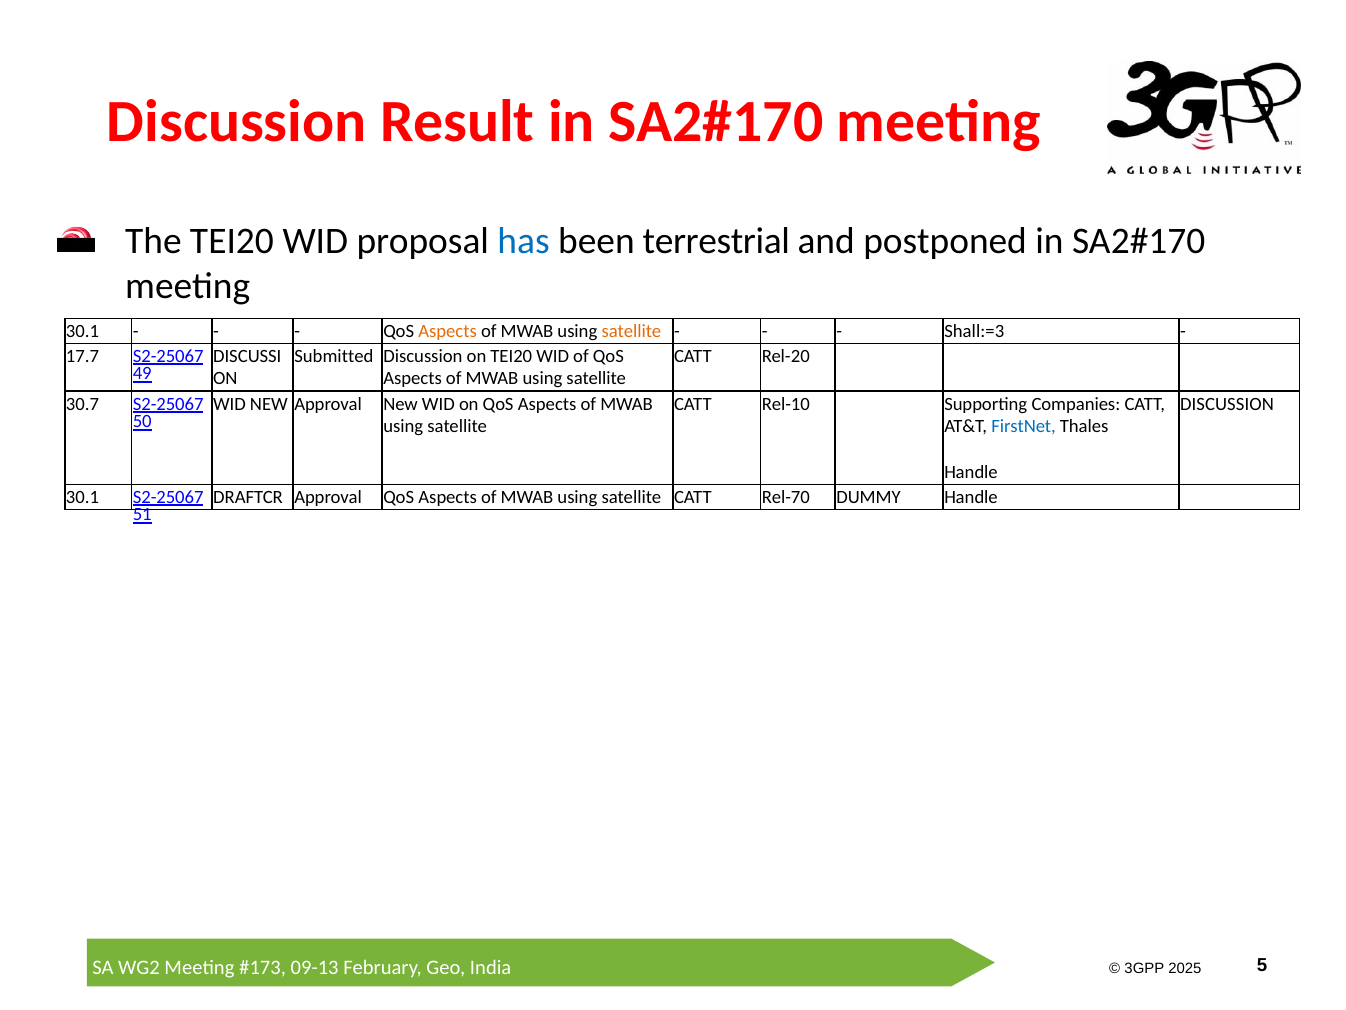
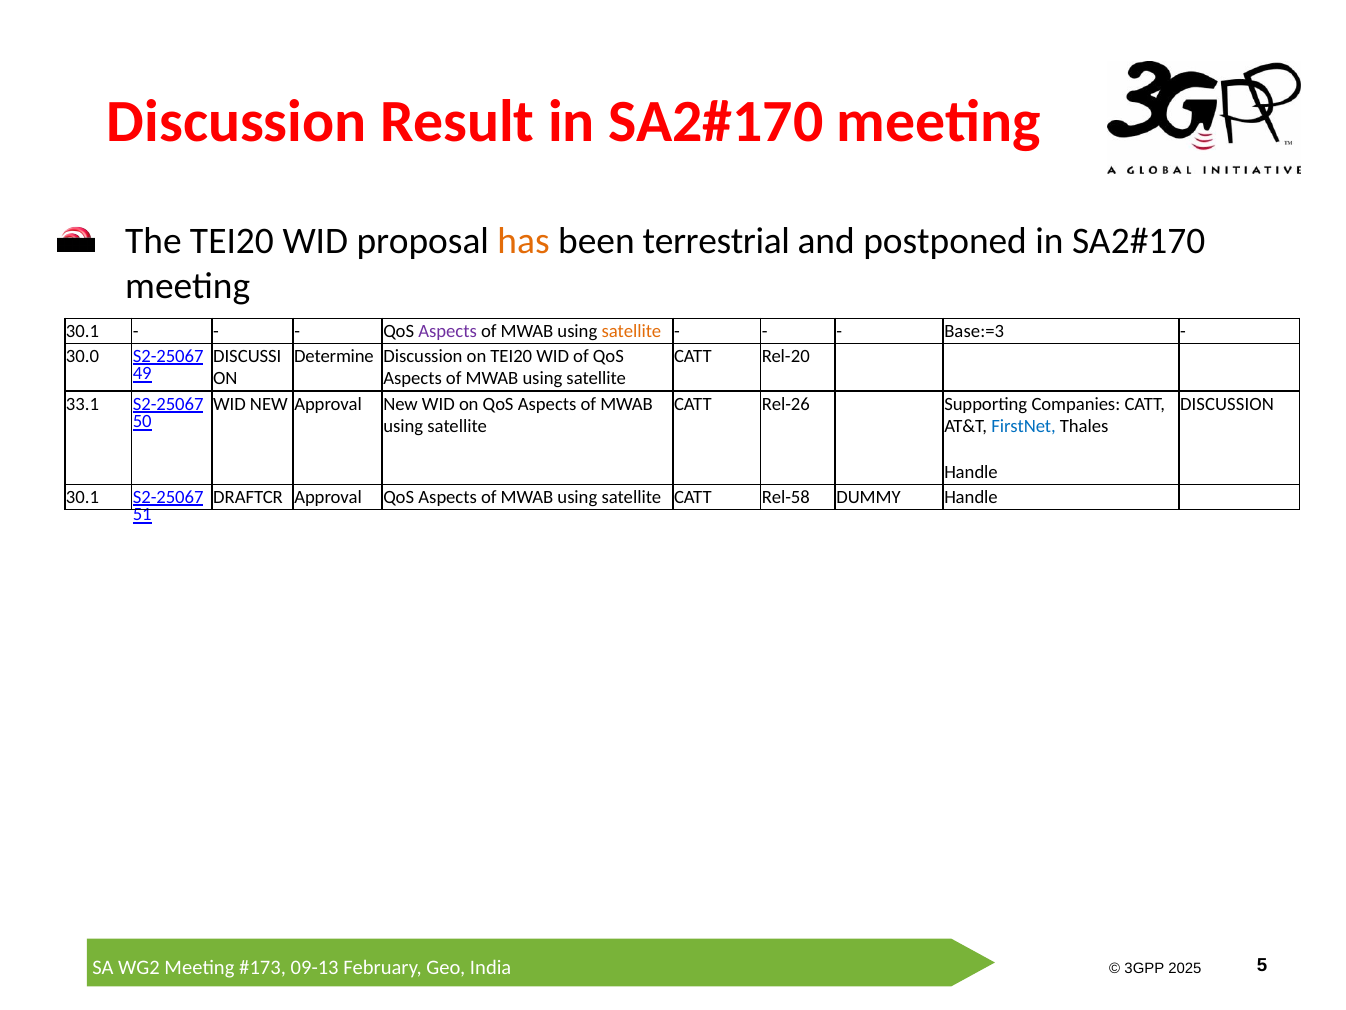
has colour: blue -> orange
Aspects at (448, 331) colour: orange -> purple
Shall:=3: Shall:=3 -> Base:=3
17.7: 17.7 -> 30.0
Submitted: Submitted -> Determine
30.7: 30.7 -> 33.1
Rel-10: Rel-10 -> Rel-26
Rel-70: Rel-70 -> Rel-58
